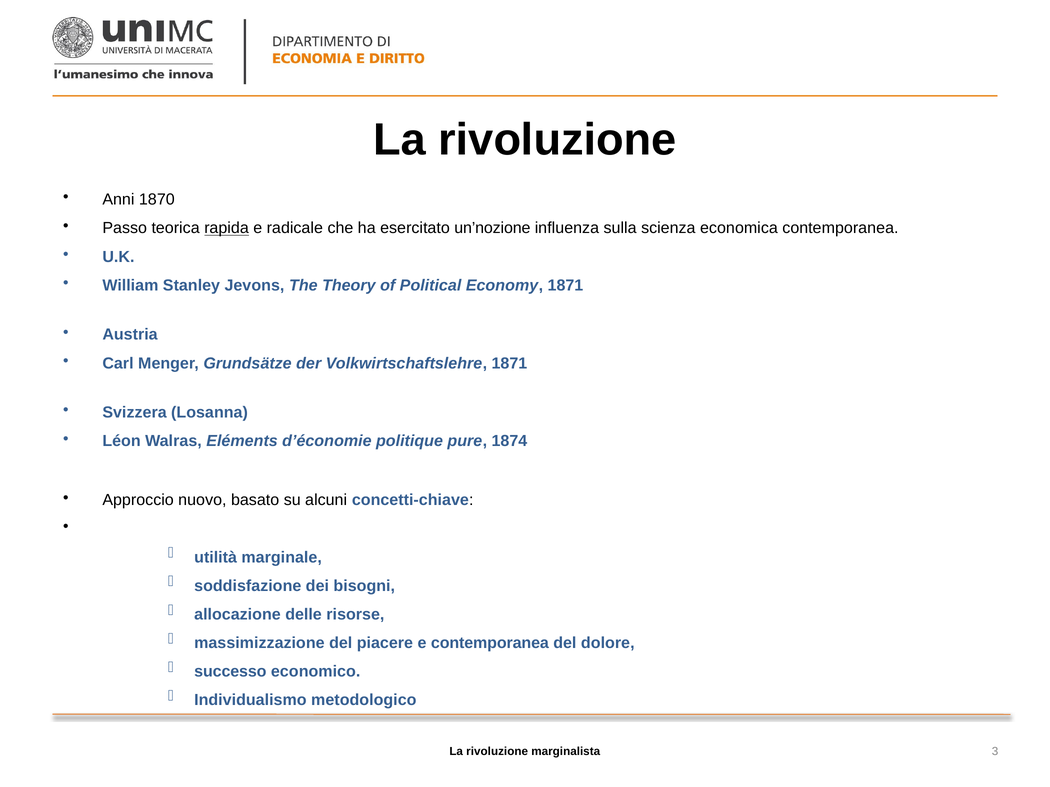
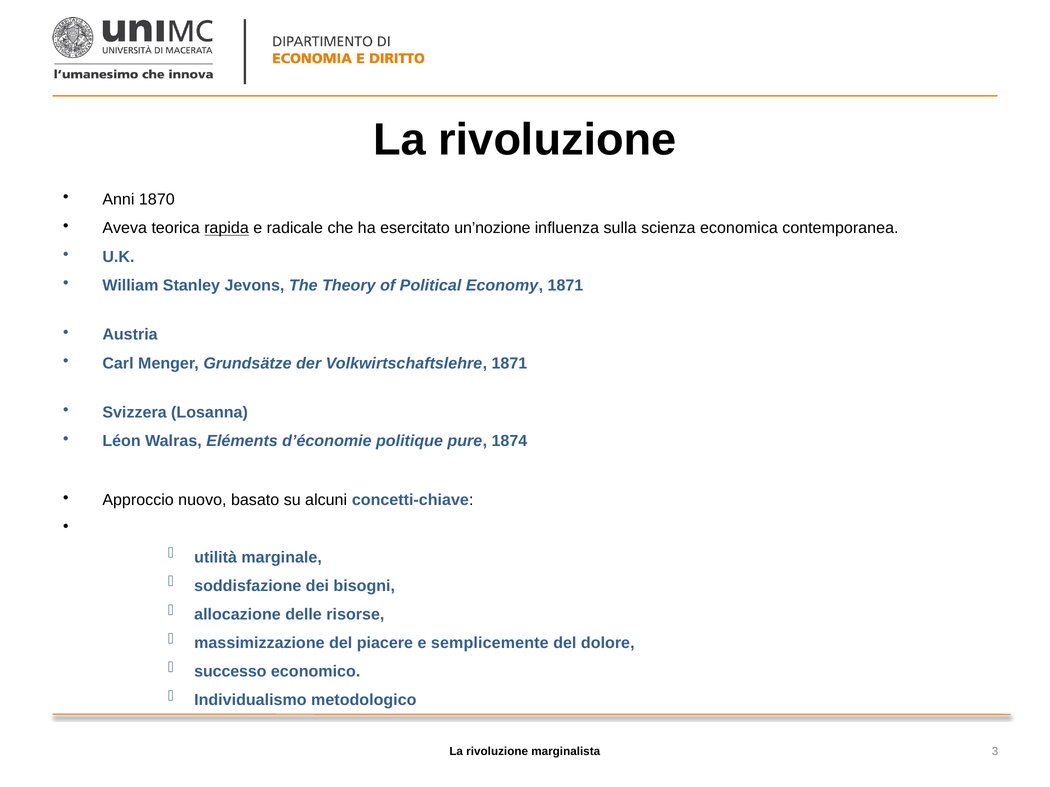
Passo: Passo -> Aveva
e contemporanea: contemporanea -> semplicemente
